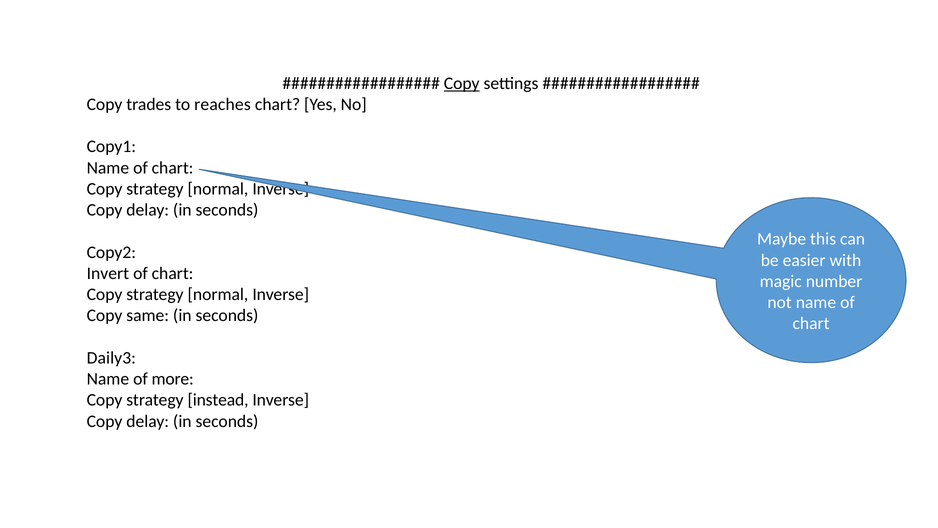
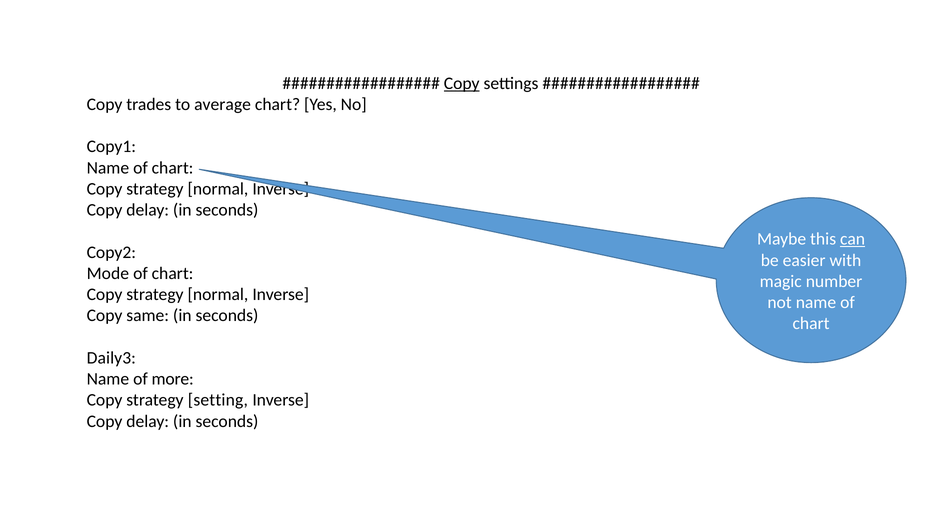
reaches: reaches -> average
can underline: none -> present
Invert: Invert -> Mode
instead: instead -> setting
